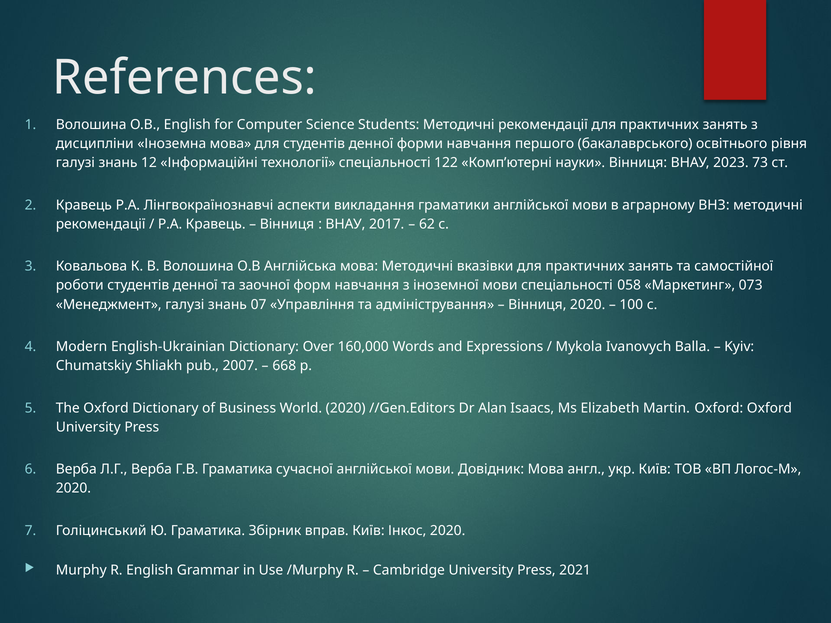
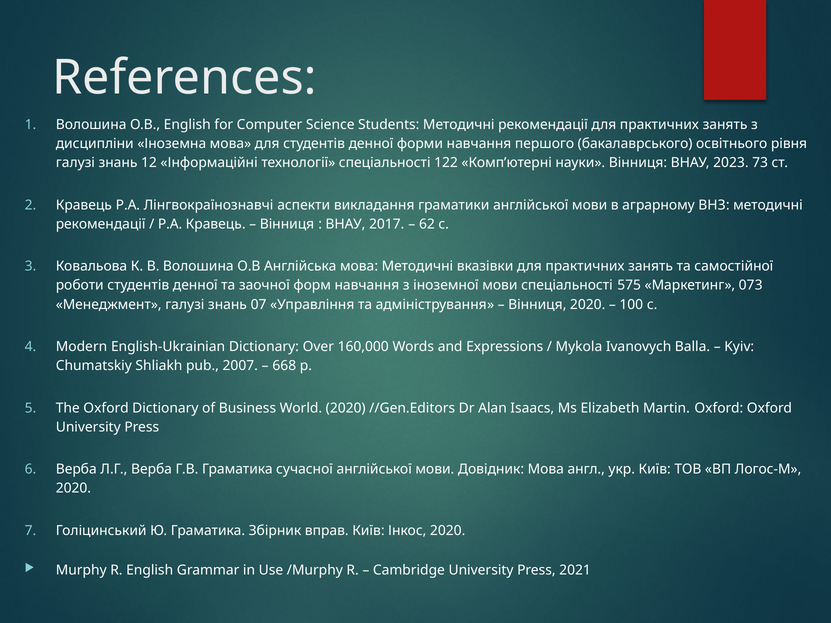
058: 058 -> 575
